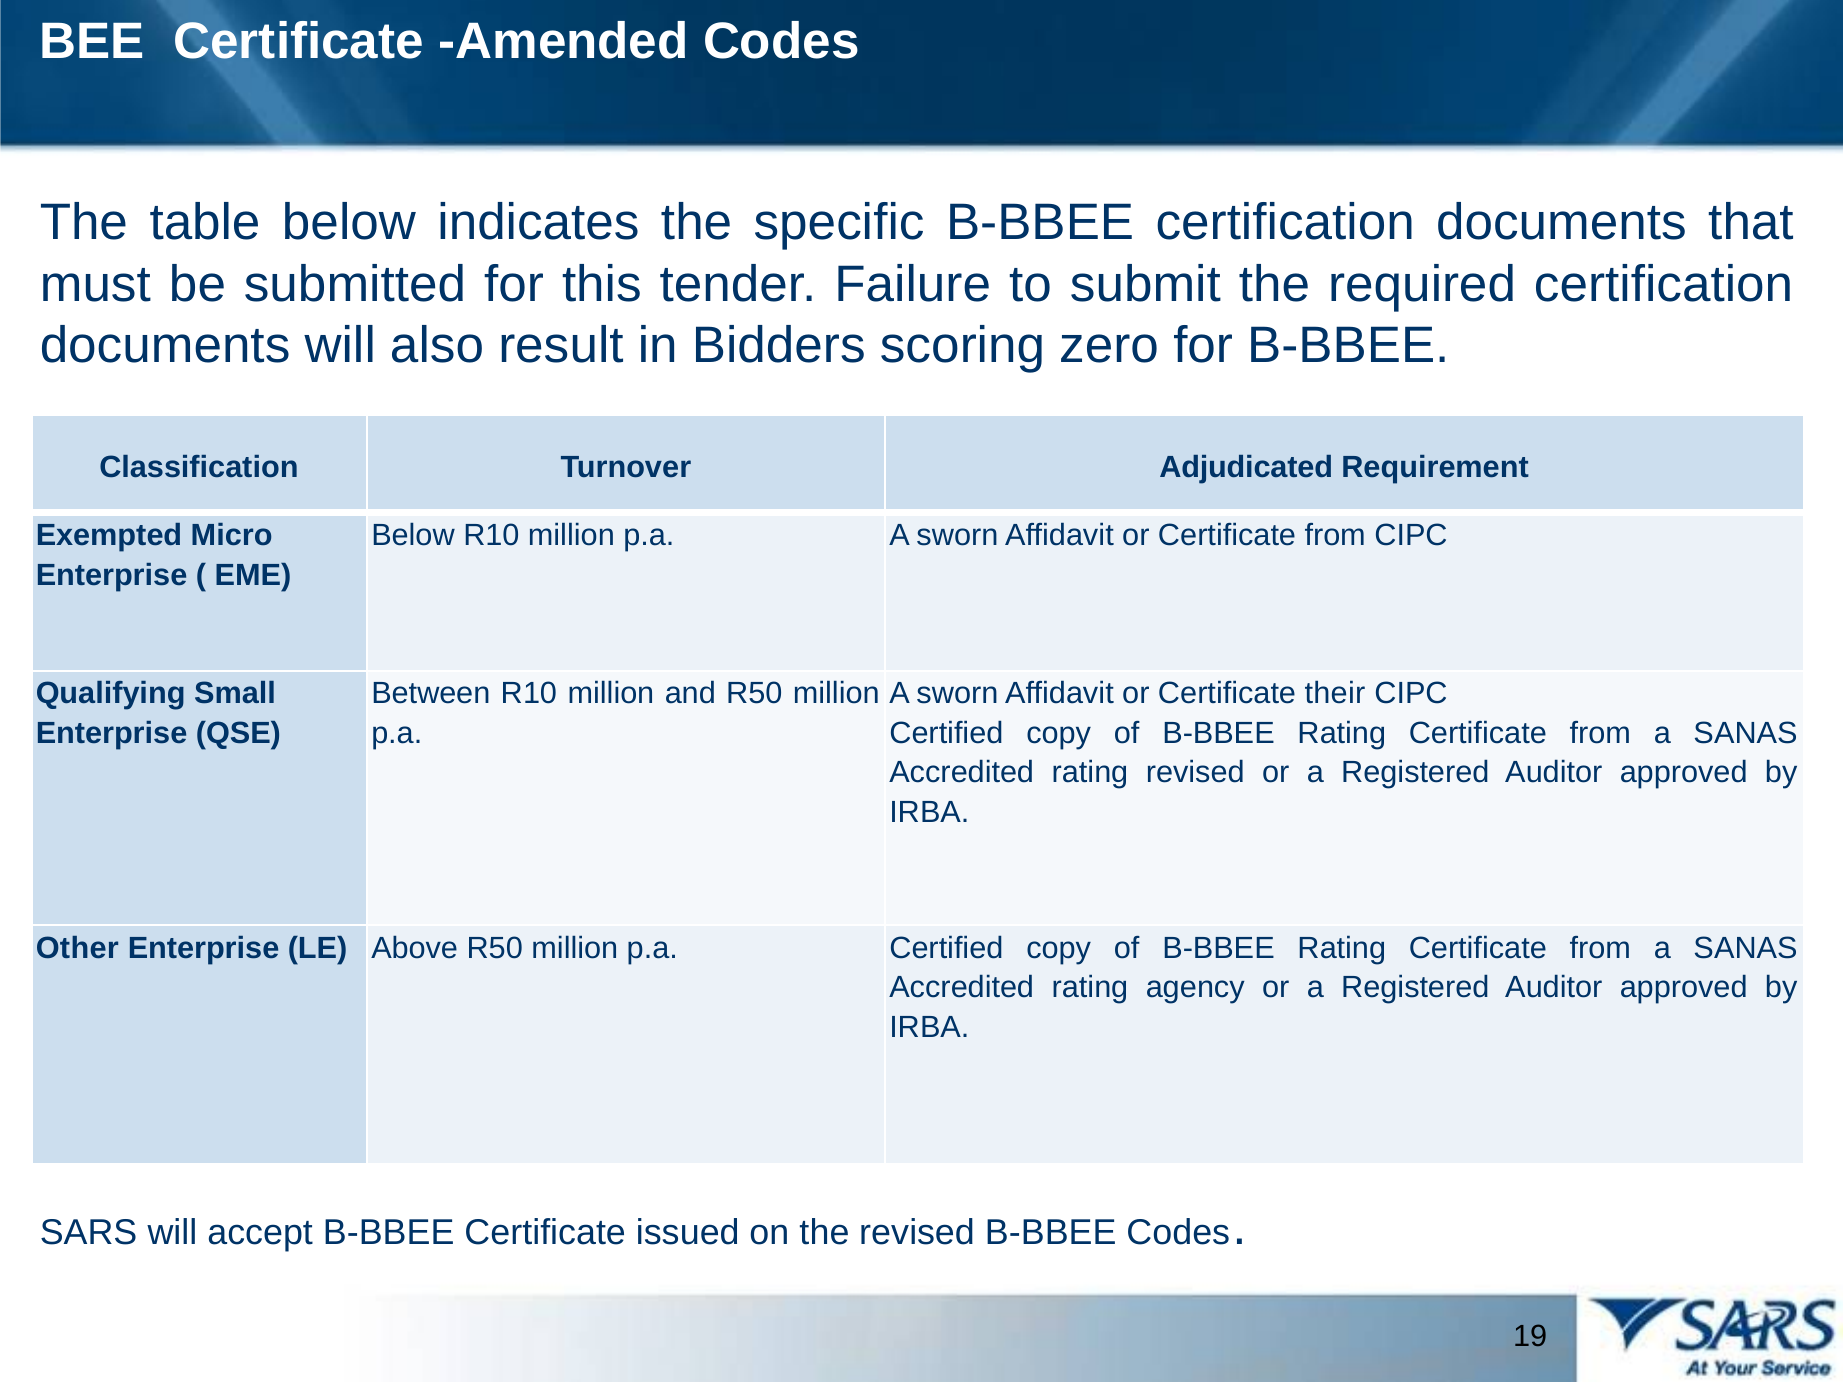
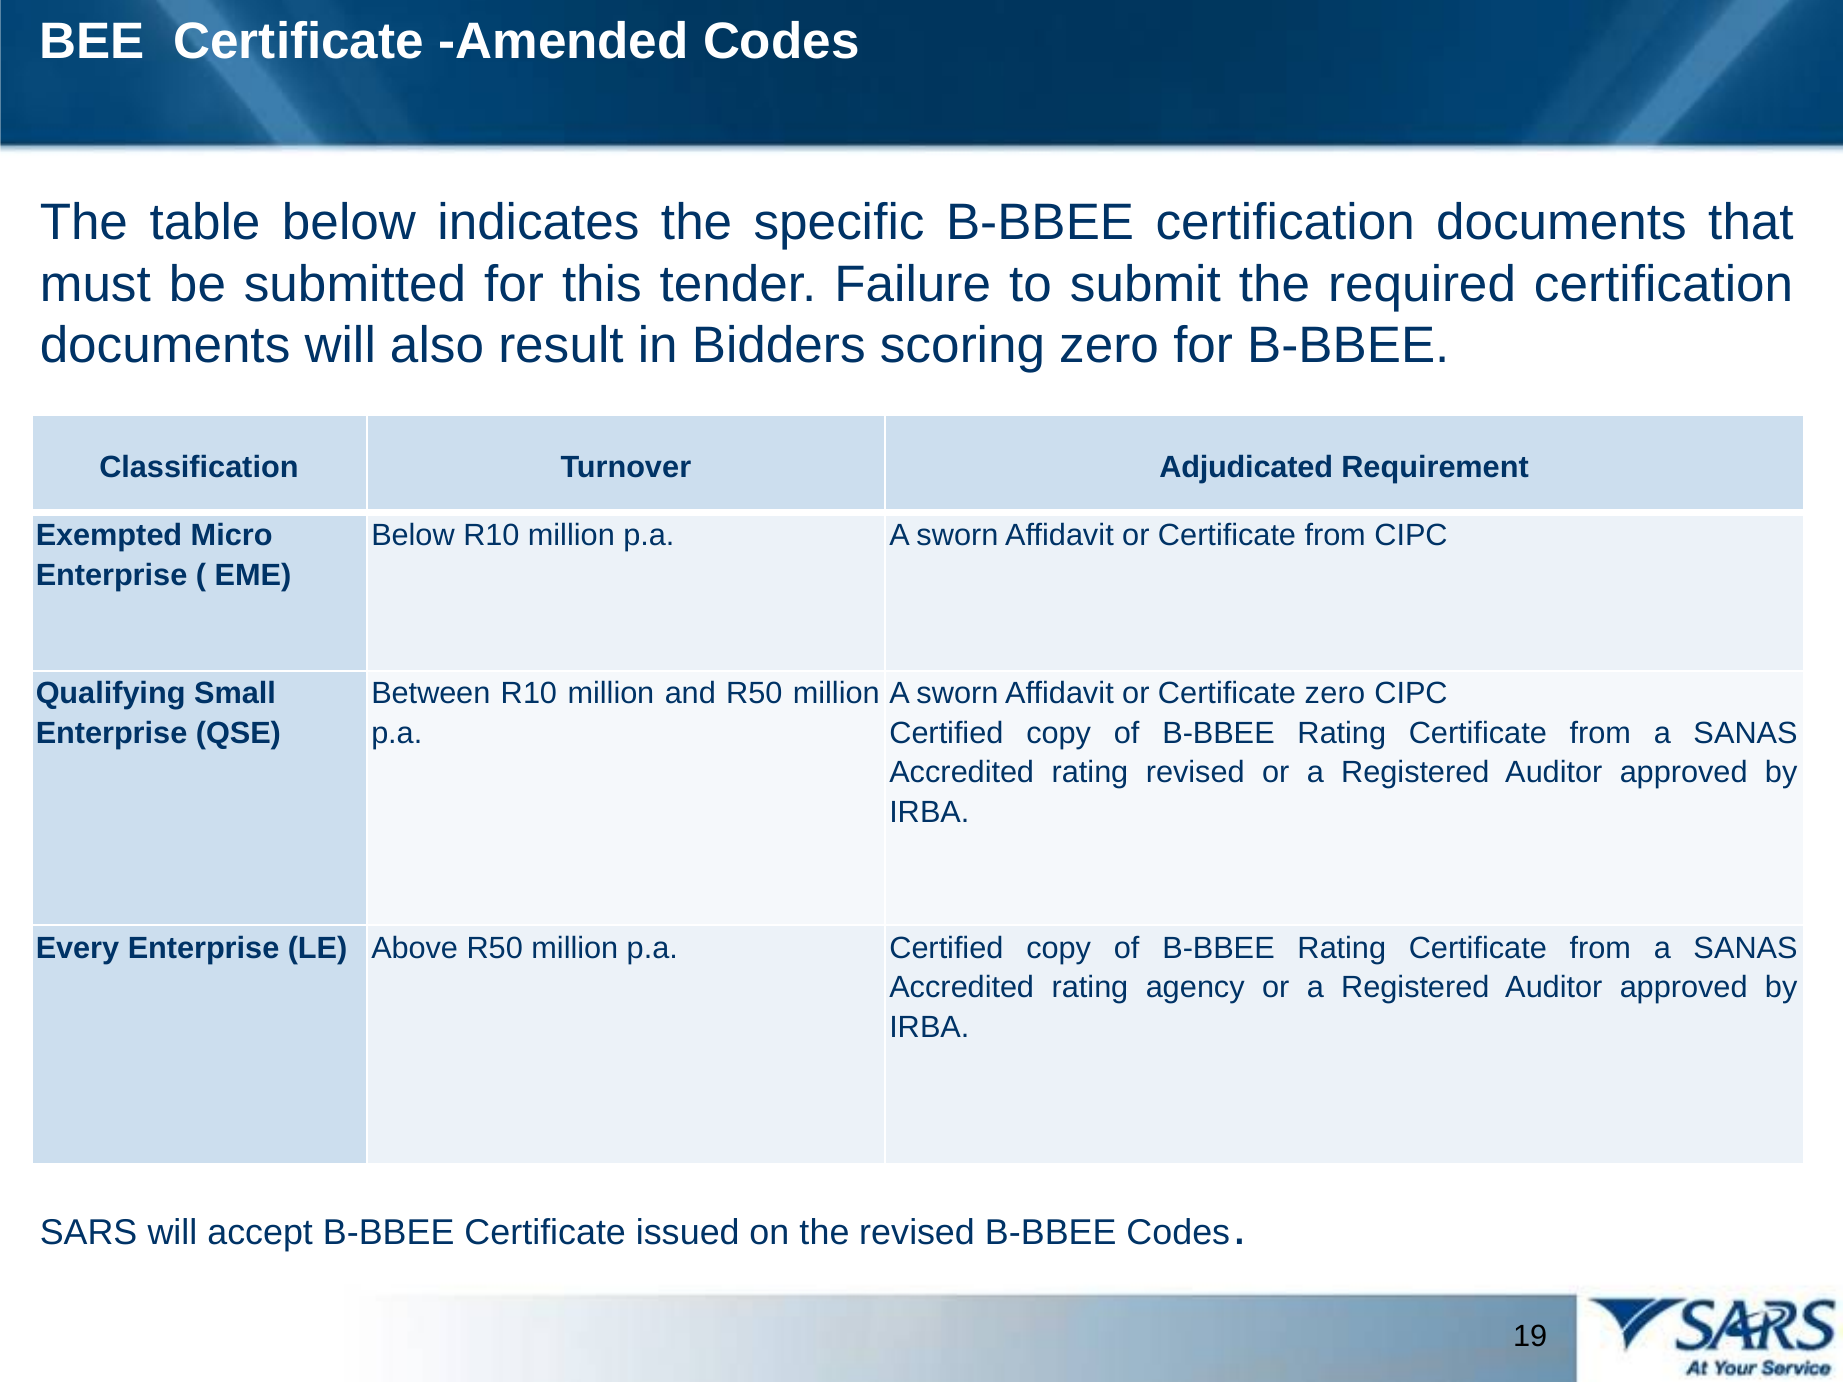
Certificate their: their -> zero
Other: Other -> Every
